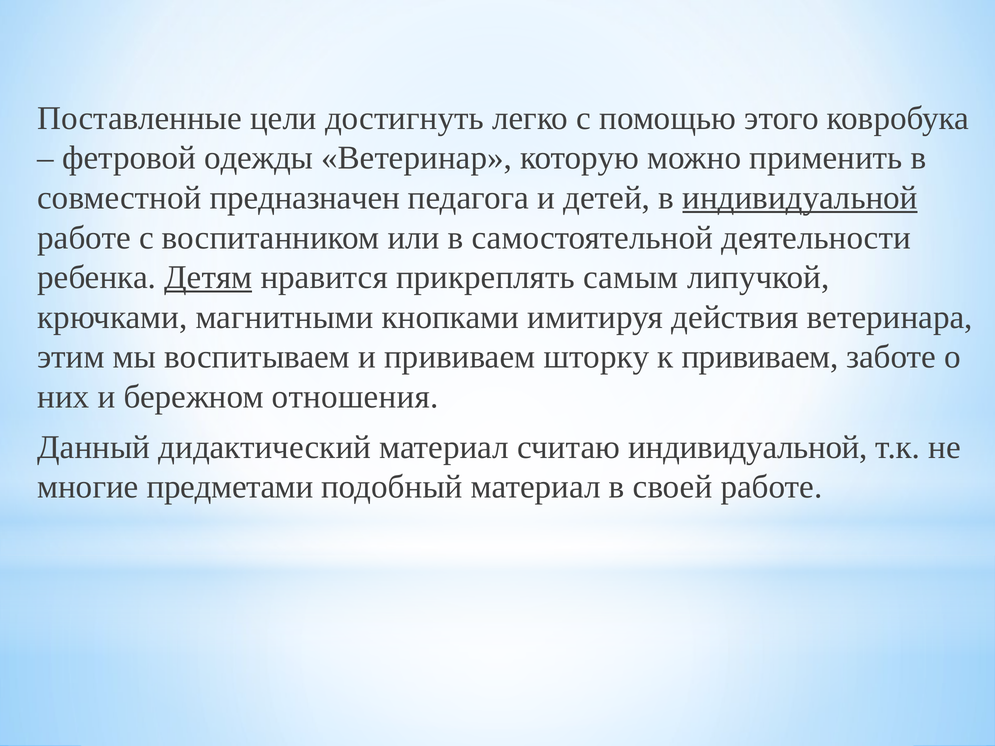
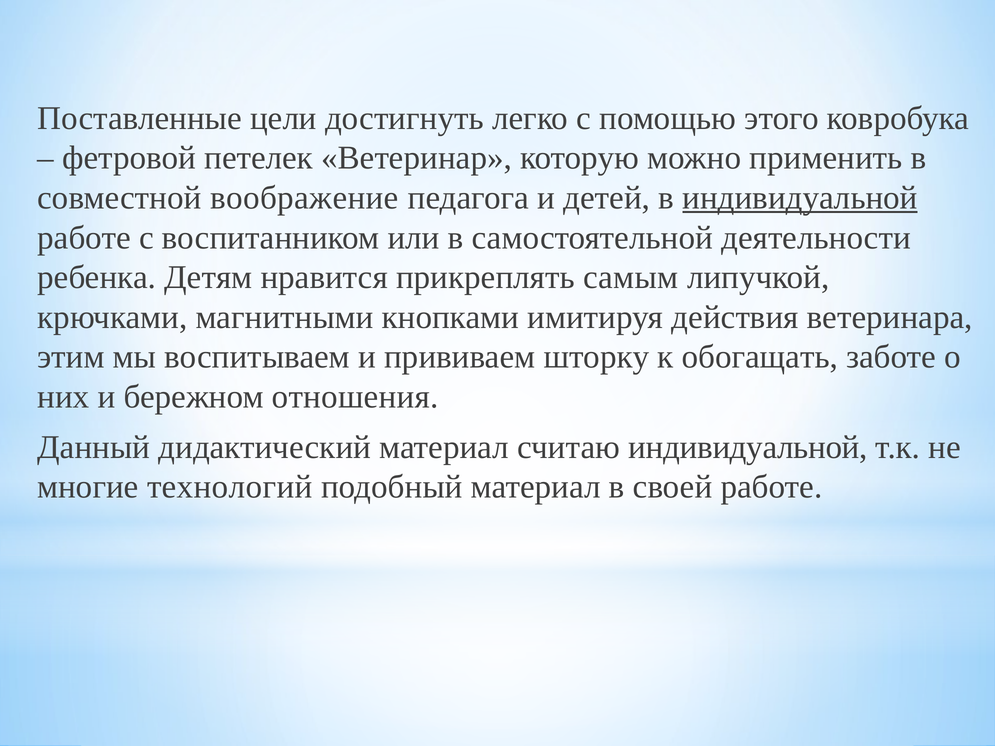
одежды: одежды -> петелек
предназначен: предназначен -> воображение
Детям underline: present -> none
к прививаем: прививаем -> обогащать
предметами: предметами -> технологий
